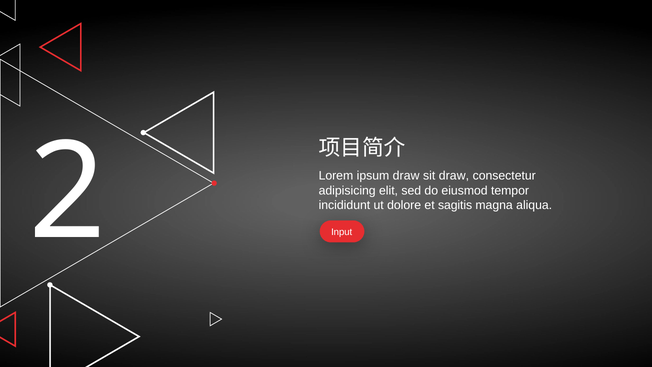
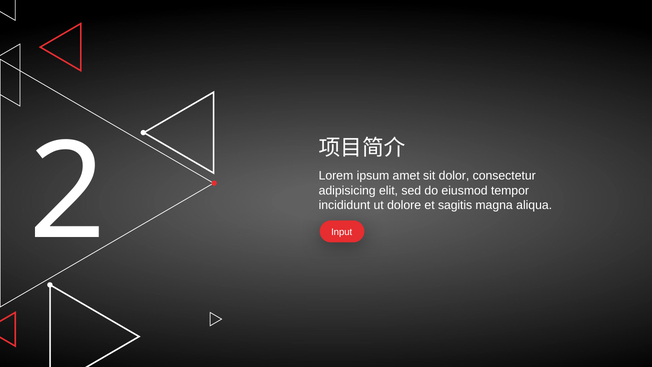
ipsum draw: draw -> amet
sit draw: draw -> dolor
